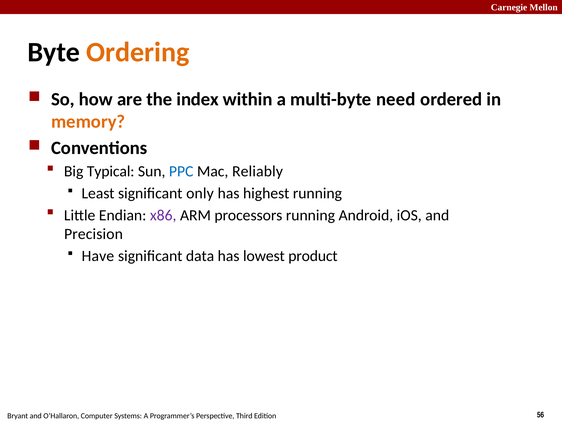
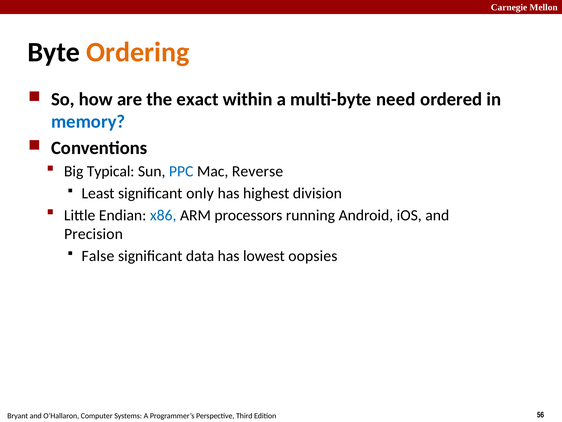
index: index -> exact
memory colour: orange -> blue
Reliably: Reliably -> Reverse
highest running: running -> division
x86 colour: purple -> blue
Have: Have -> False
product: product -> oopsies
